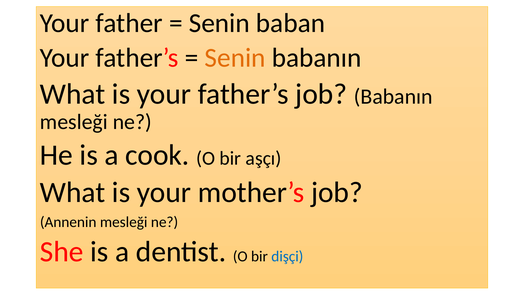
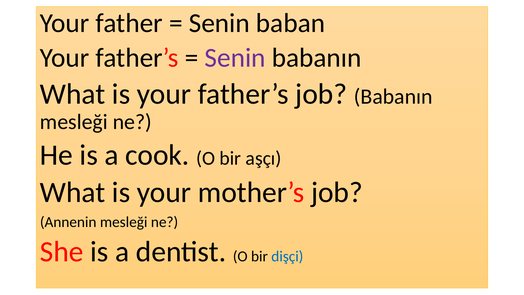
Senin at (235, 58) colour: orange -> purple
